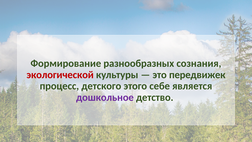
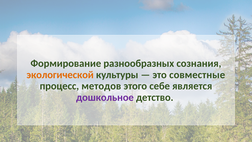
экологической colour: red -> orange
передвижек: передвижек -> совместные
детского: детского -> методов
